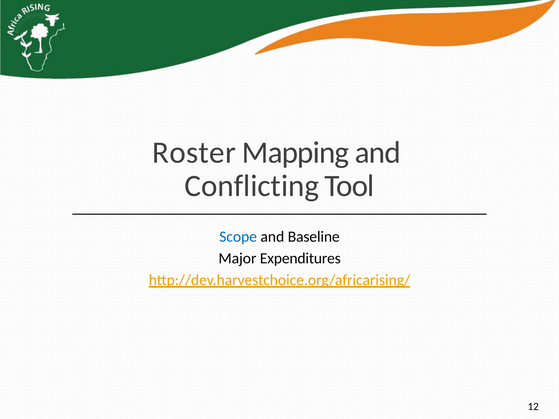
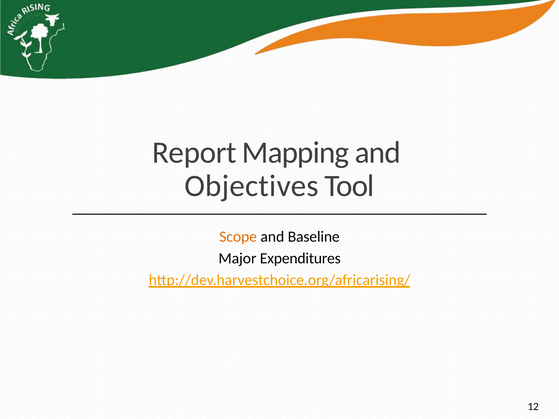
Roster: Roster -> Report
Conflicting: Conflicting -> Objectives
Scope colour: blue -> orange
